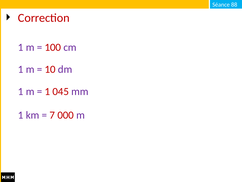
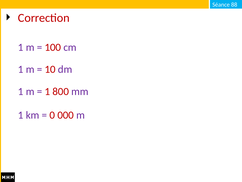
045: 045 -> 800
7: 7 -> 0
